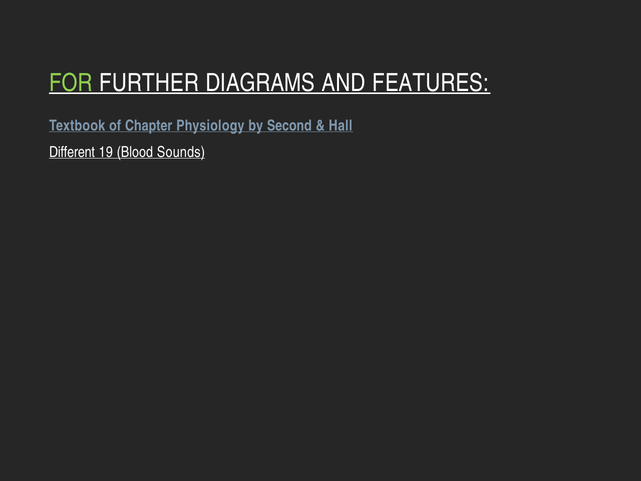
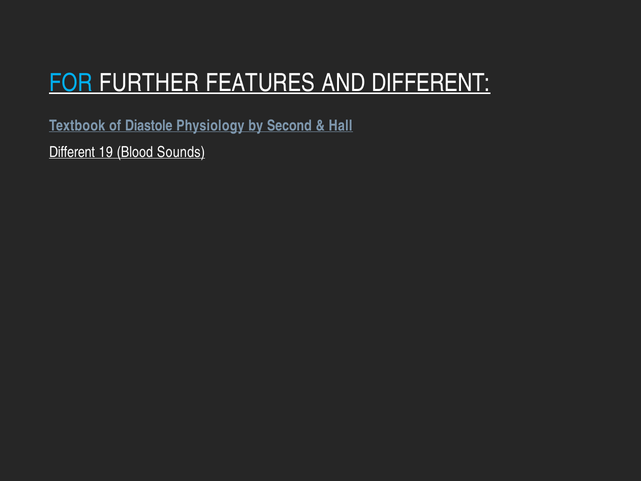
FOR colour: light green -> light blue
DIAGRAMS: DIAGRAMS -> FEATURES
AND FEATURES: FEATURES -> DIFFERENT
Chapter: Chapter -> Diastole
